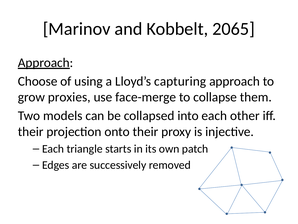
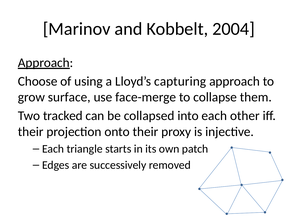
2065: 2065 -> 2004
proxies: proxies -> surface
models: models -> tracked
